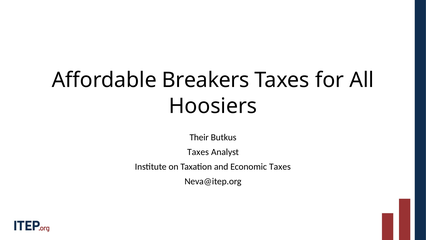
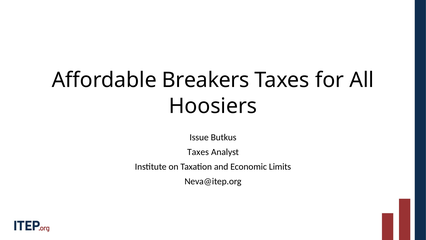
Their: Their -> Issue
Economic Taxes: Taxes -> Limits
